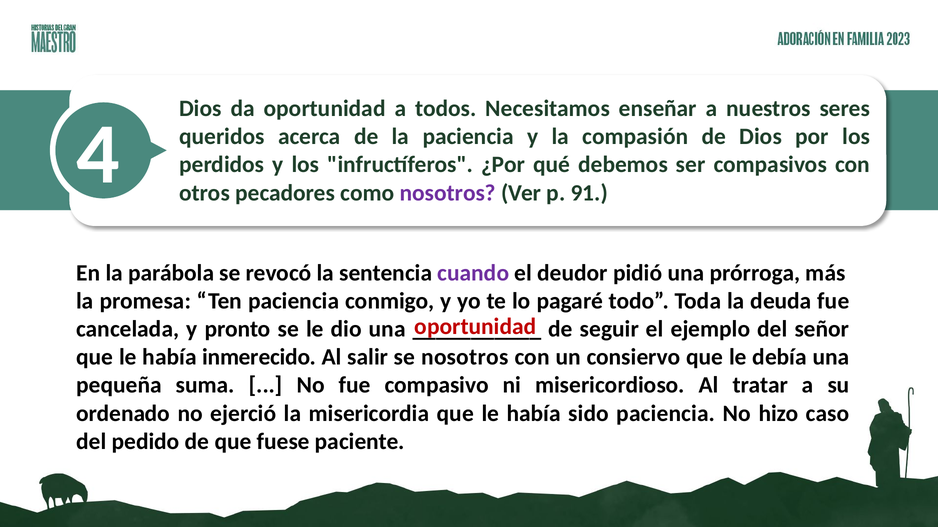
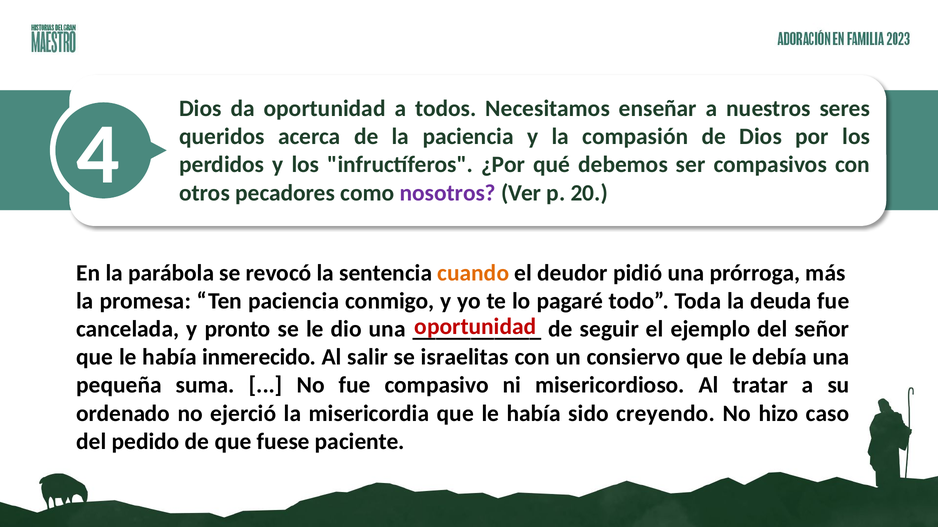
91: 91 -> 20
cuando colour: purple -> orange
se nosotros: nosotros -> israelitas
sido paciencia: paciencia -> creyendo
